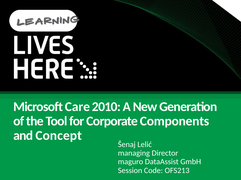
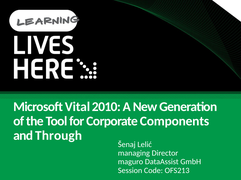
Care: Care -> Vital
Concept: Concept -> Through
